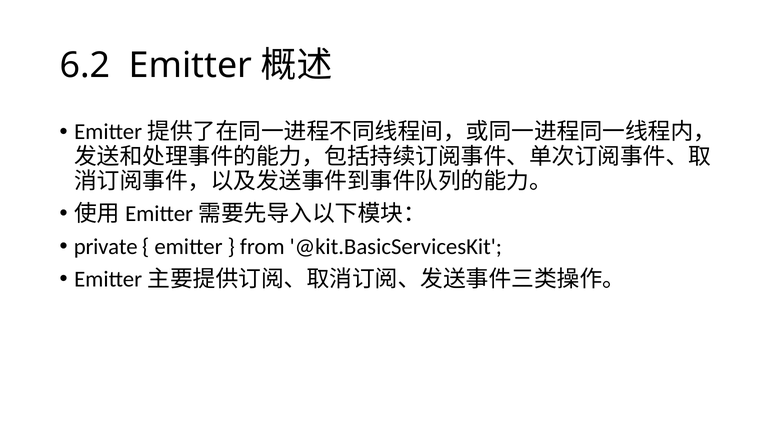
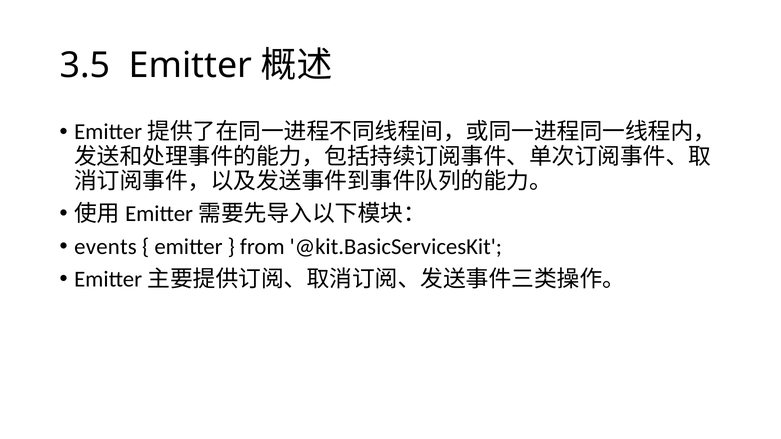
6.2: 6.2 -> 3.5
private: private -> events
